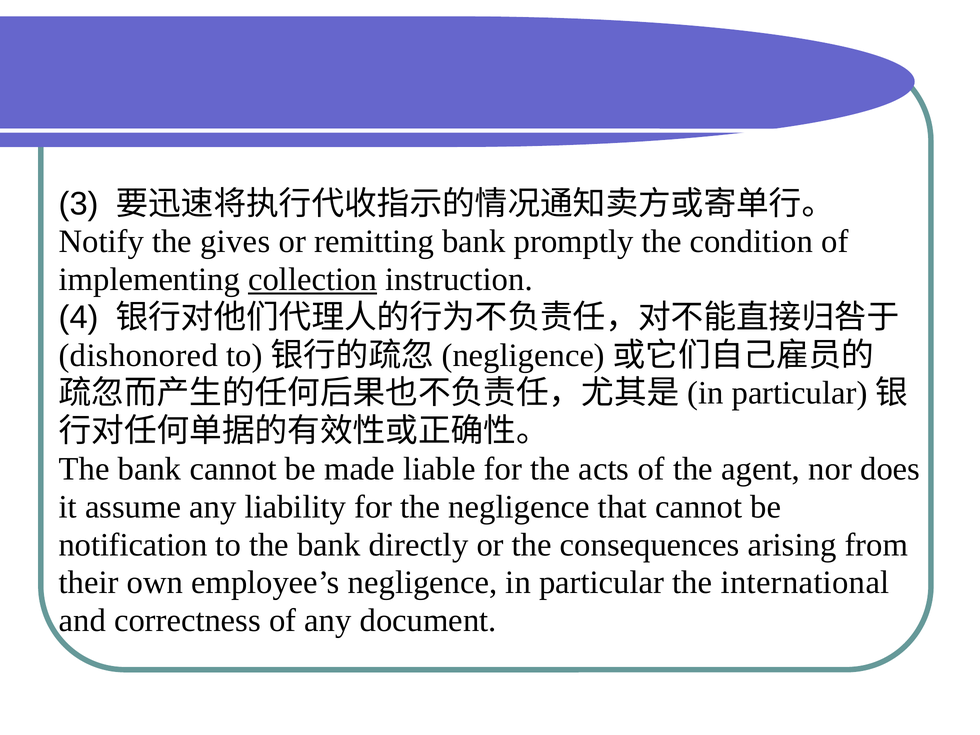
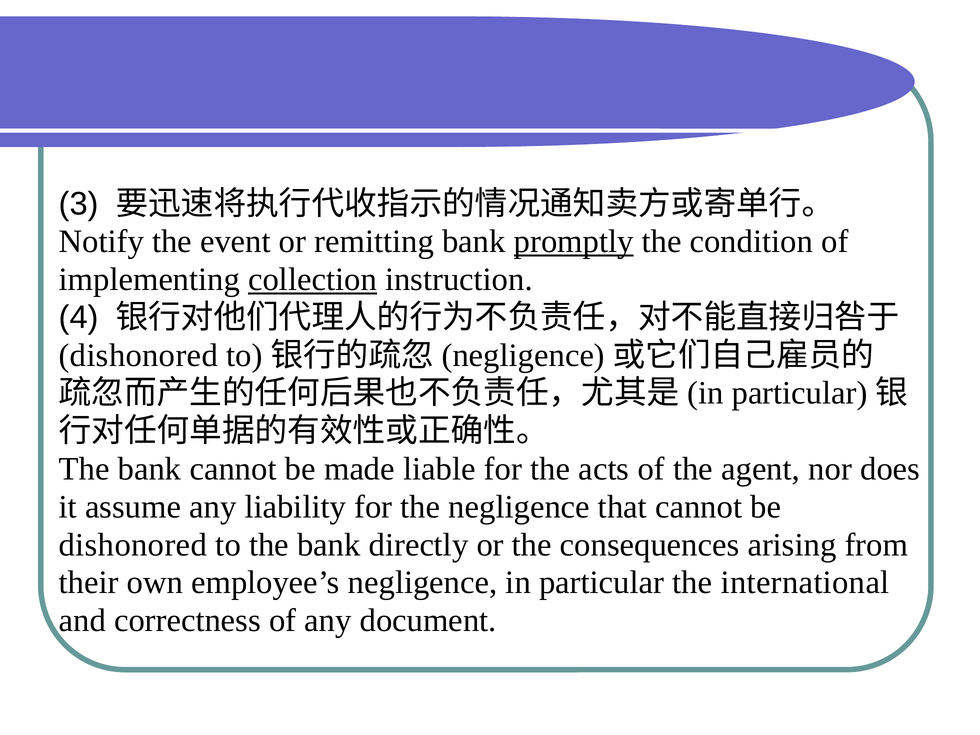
gives: gives -> event
promptly underline: none -> present
notification at (133, 545): notification -> dishonored
